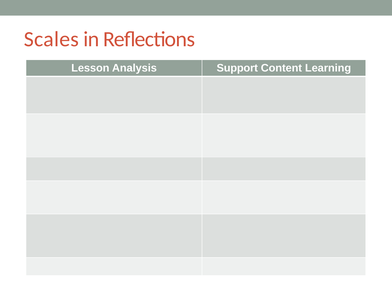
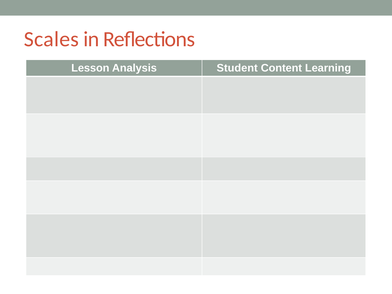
Support: Support -> Student
